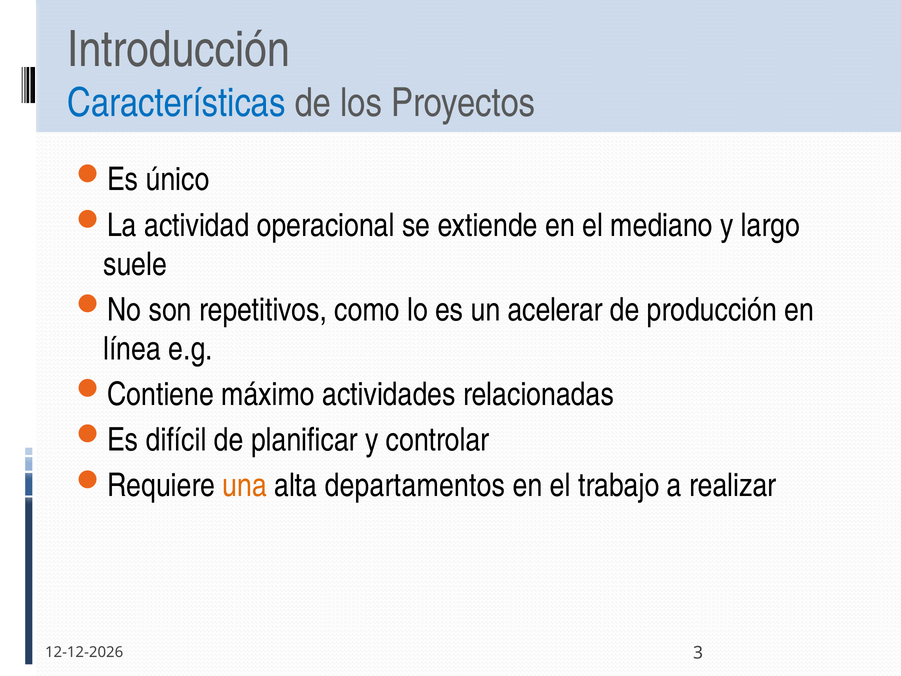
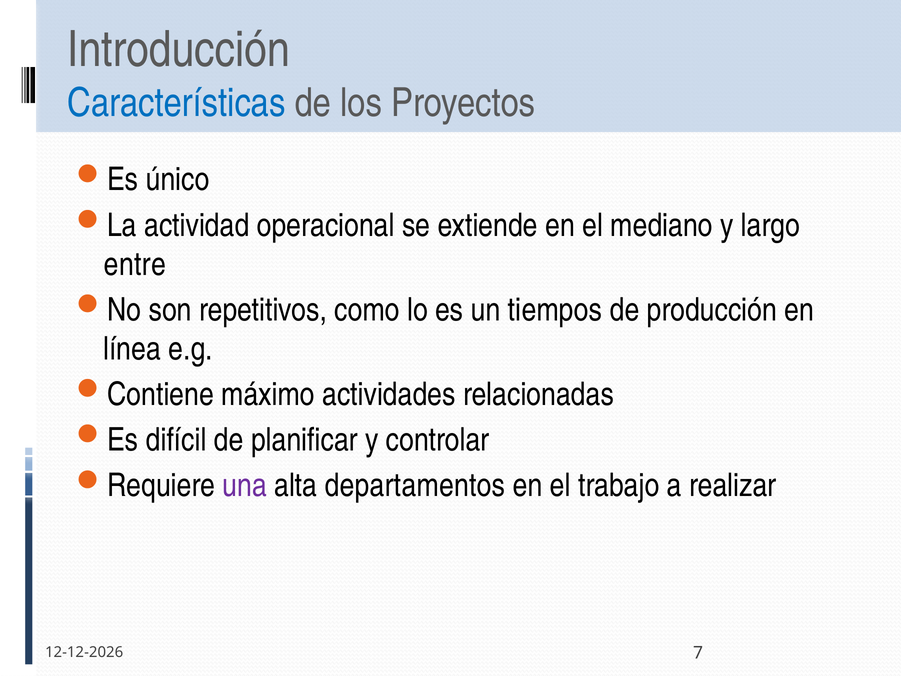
suele: suele -> entre
acelerar: acelerar -> tiempos
una colour: orange -> purple
3: 3 -> 7
